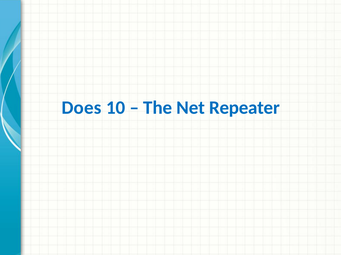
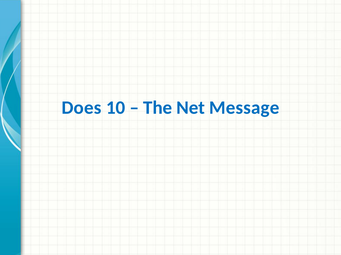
Repeater: Repeater -> Message
